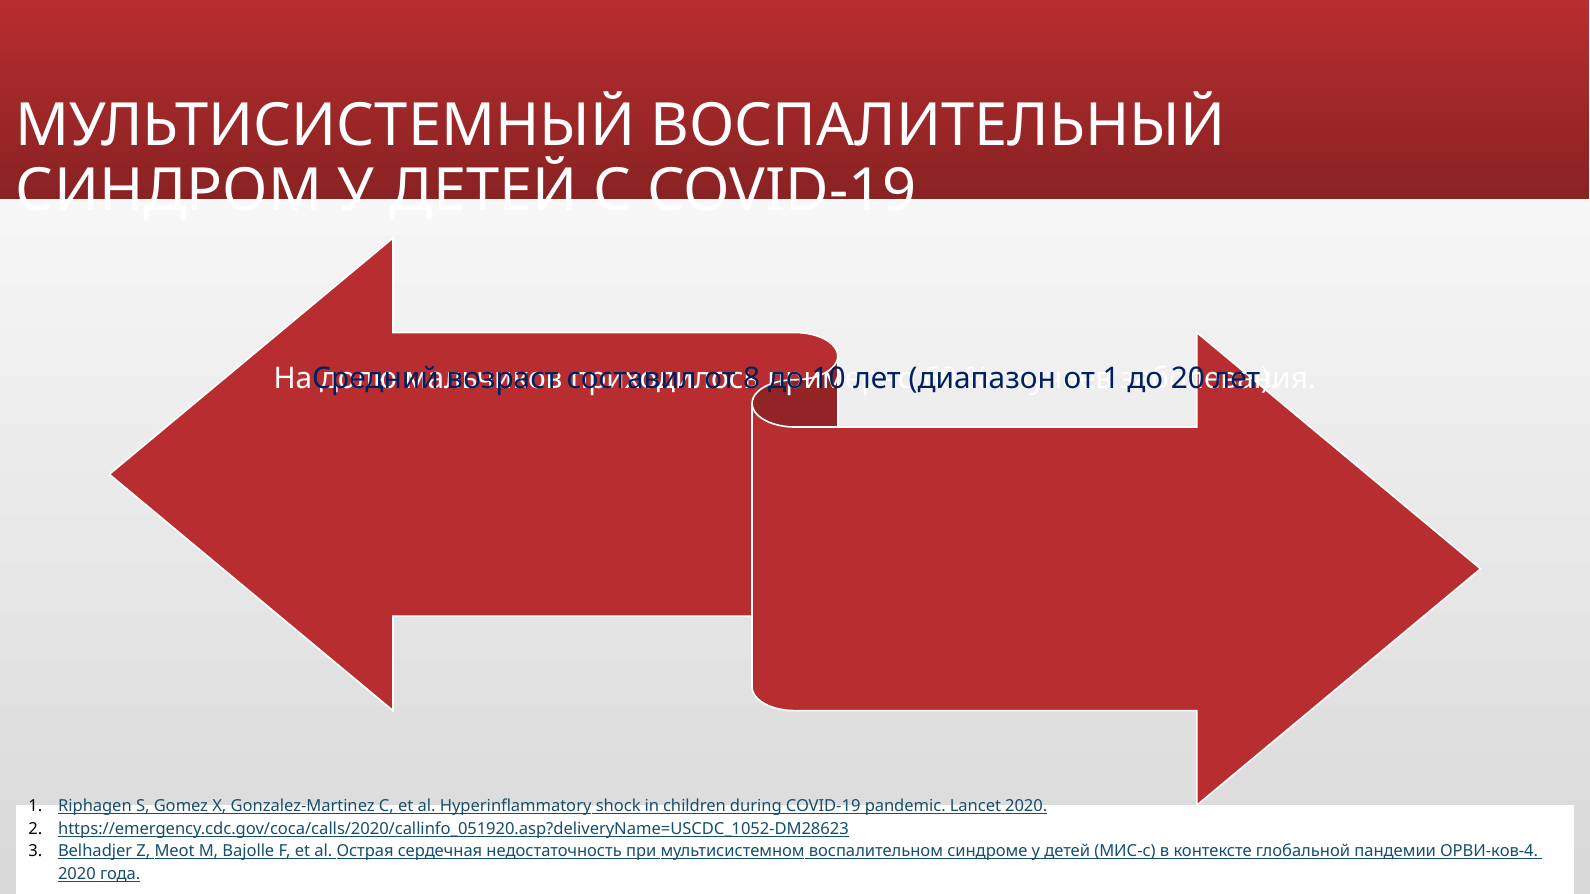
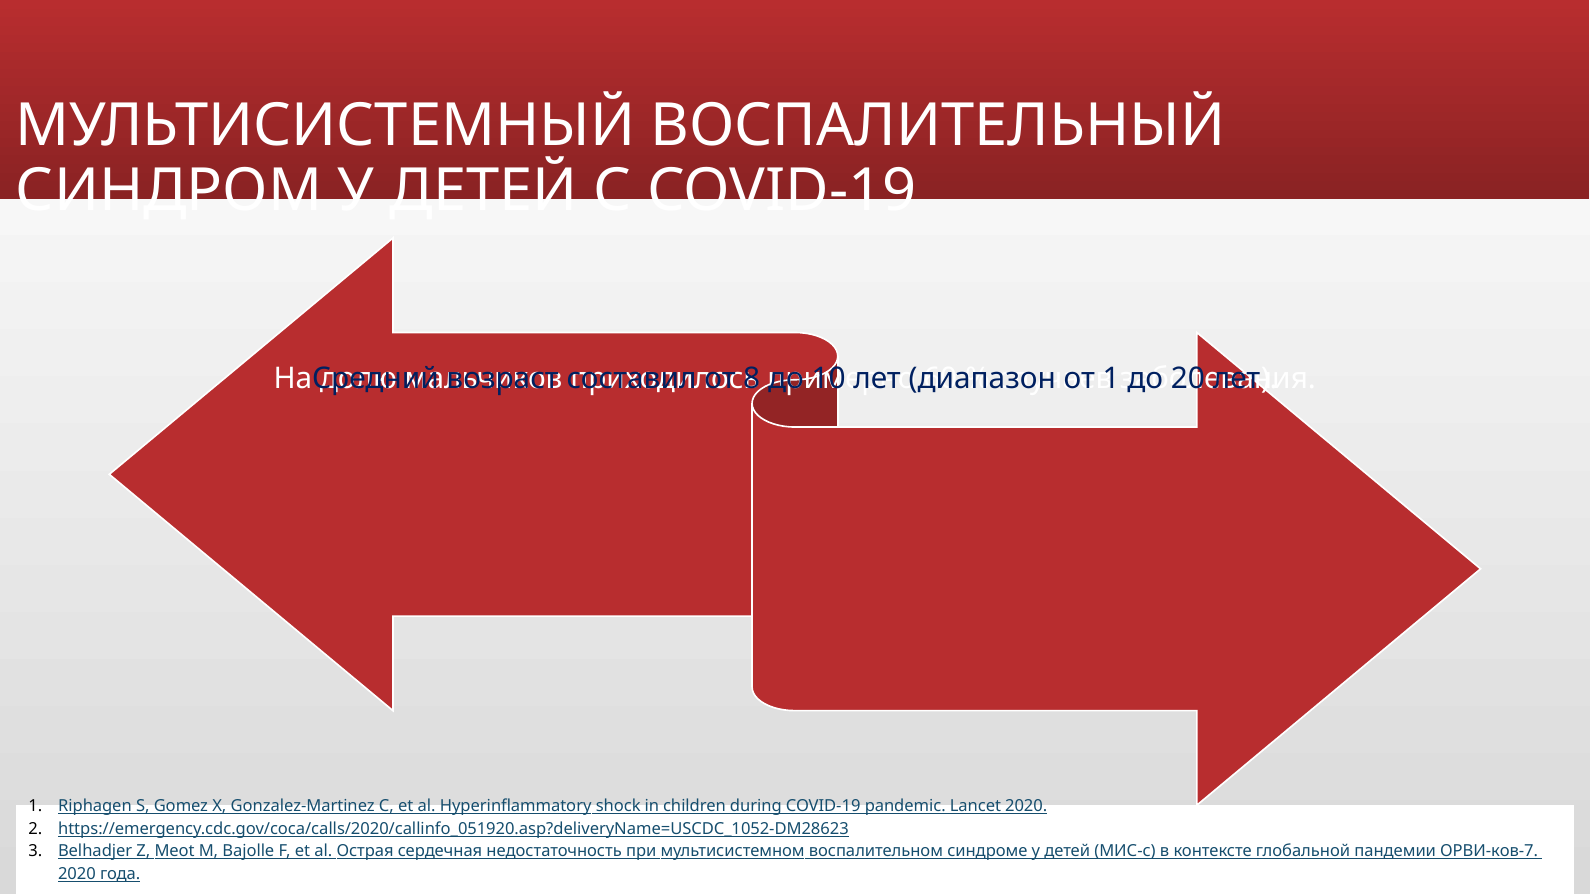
ОРВИ-ков-4: ОРВИ-ков-4 -> ОРВИ-ков-7
